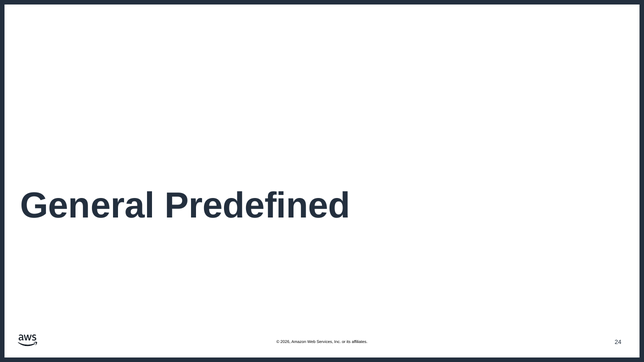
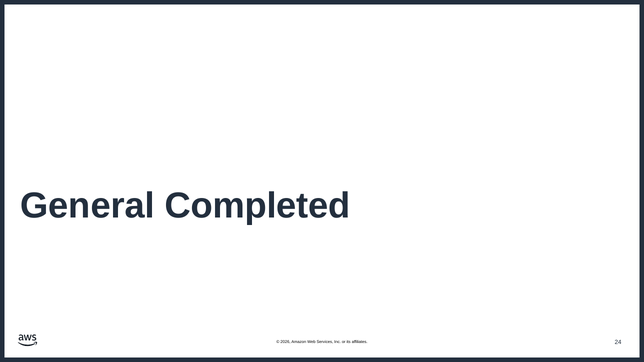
Predefined: Predefined -> Completed
